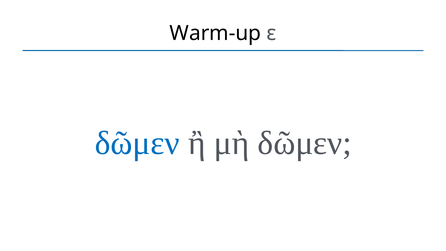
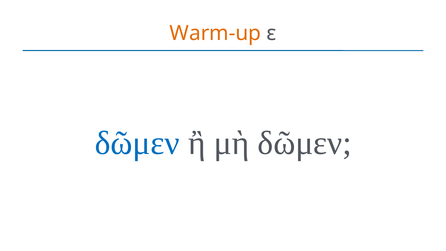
Warm-up colour: black -> orange
